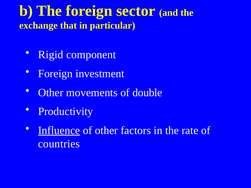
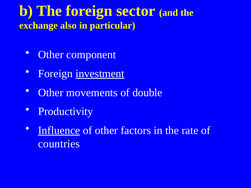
that: that -> also
Rigid at (51, 55): Rigid -> Other
investment underline: none -> present
